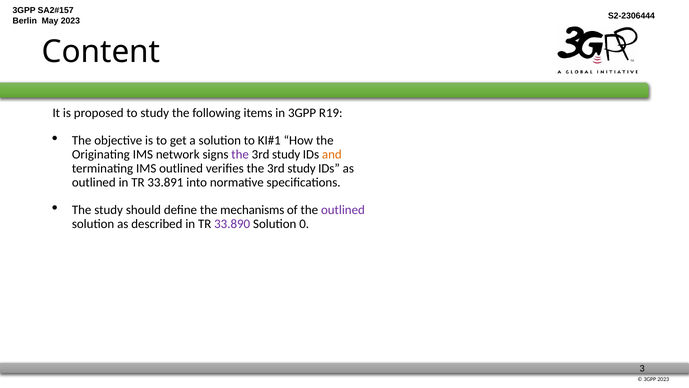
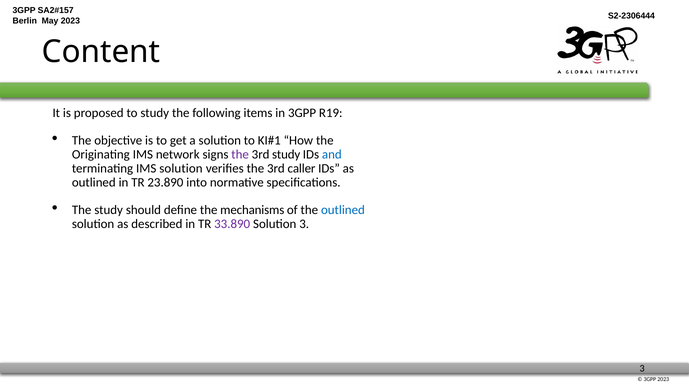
and colour: orange -> blue
IMS outlined: outlined -> solution
verifies the 3rd study: study -> caller
33.891: 33.891 -> 23.890
outlined at (343, 210) colour: purple -> blue
Solution 0: 0 -> 3
